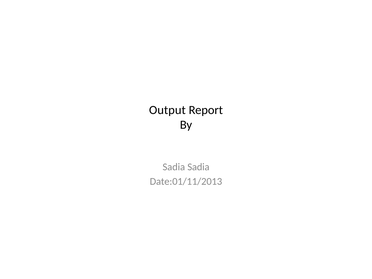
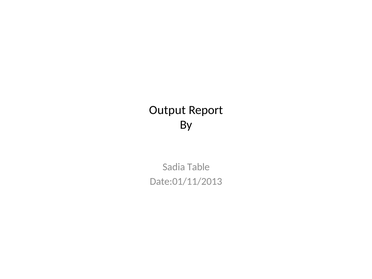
Sadia Sadia: Sadia -> Table
